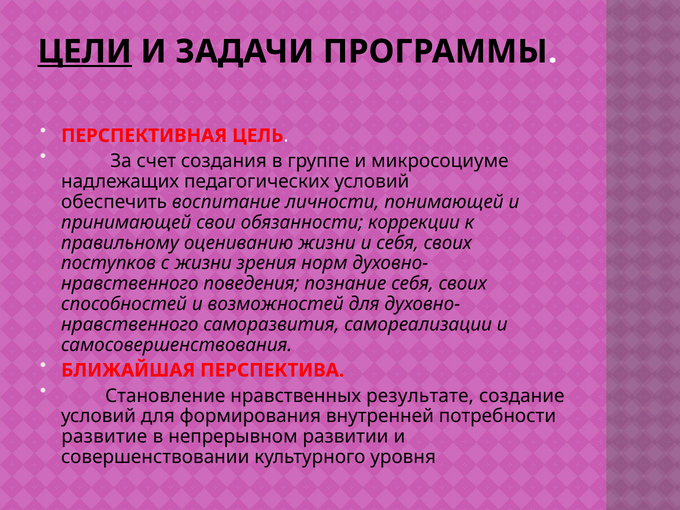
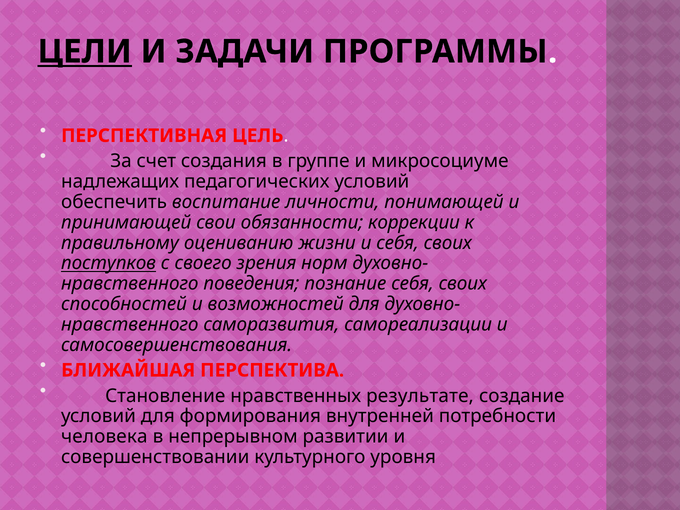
поступков underline: none -> present
с жизни: жизни -> своего
развитие: развитие -> человека
